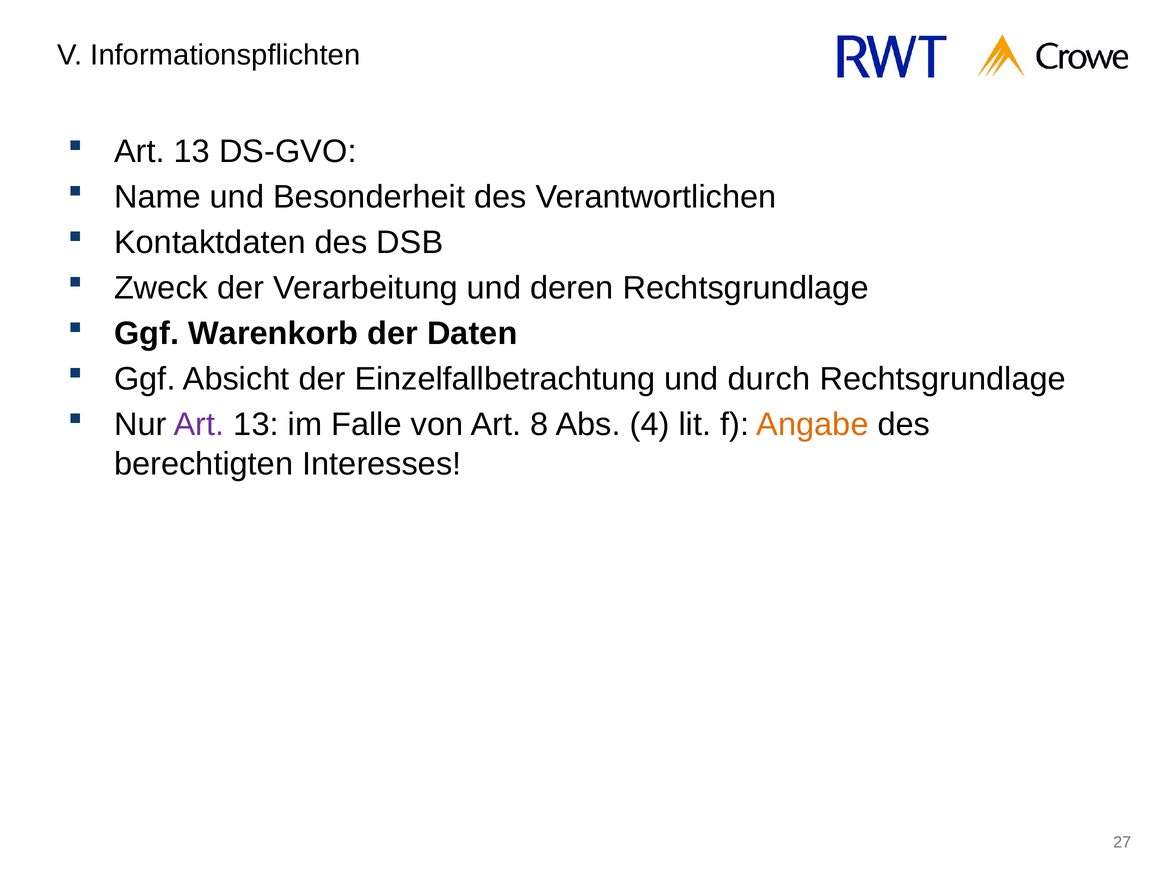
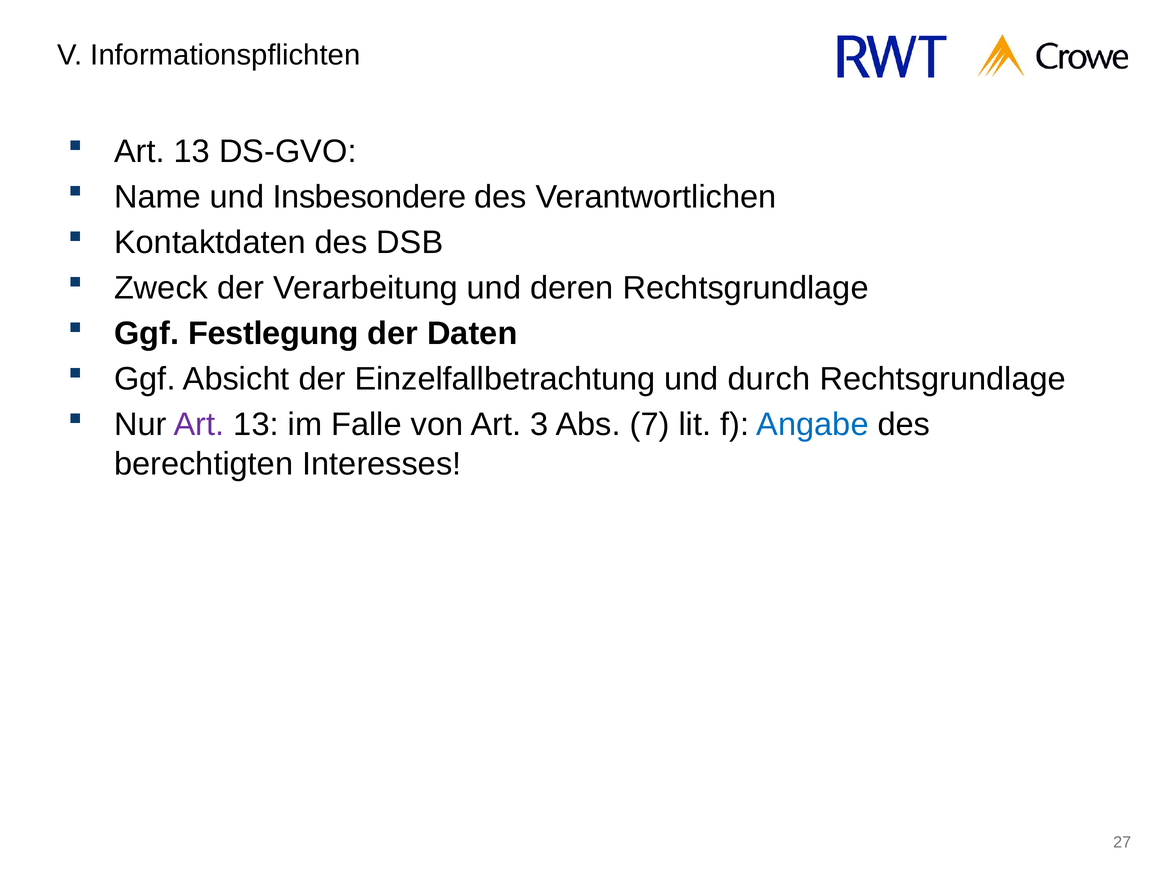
Besonderheit: Besonderheit -> Insbesondere
Warenkorb: Warenkorb -> Festlegung
8: 8 -> 3
4: 4 -> 7
Angabe colour: orange -> blue
